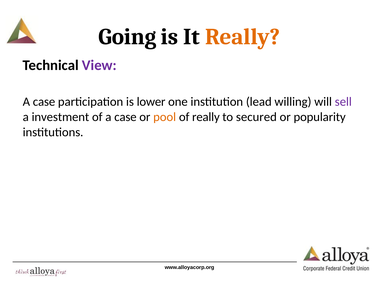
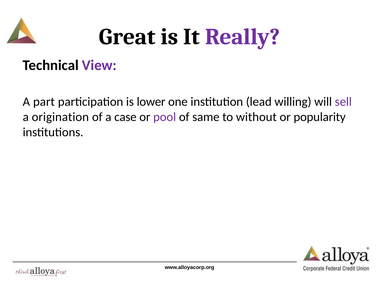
Going: Going -> Great
Really at (243, 37) colour: orange -> purple
case at (44, 102): case -> part
investment: investment -> origination
pool colour: orange -> purple
of really: really -> same
secured: secured -> without
